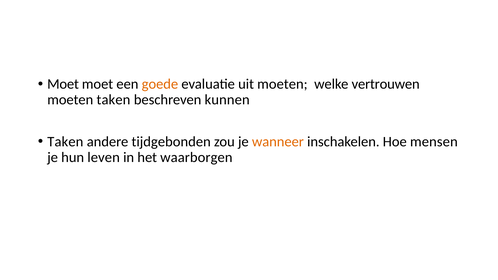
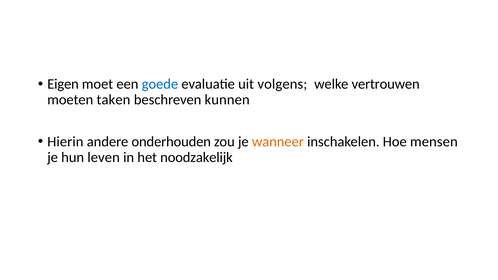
Moet at (63, 84): Moet -> Eigen
goede colour: orange -> blue
uit moeten: moeten -> volgens
Taken at (65, 142): Taken -> Hierin
tijdgebonden: tijdgebonden -> onderhouden
waarborgen: waarborgen -> noodzakelijk
